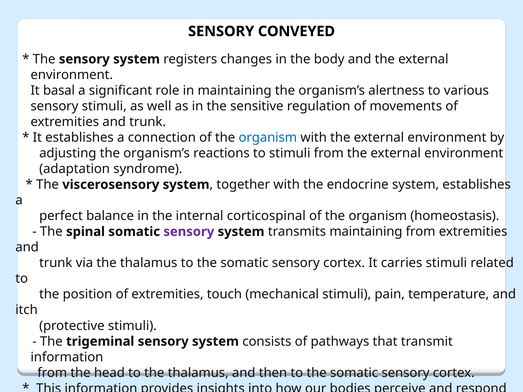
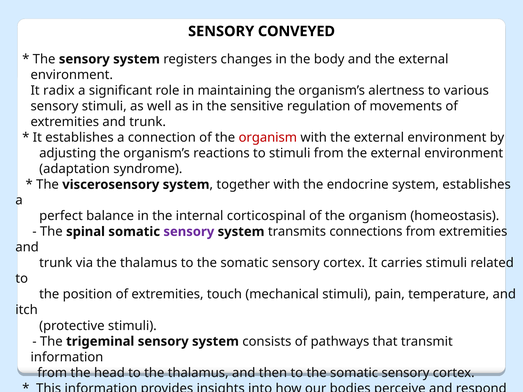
basal: basal -> radix
organism at (268, 138) colour: blue -> red
transmits maintaining: maintaining -> connections
